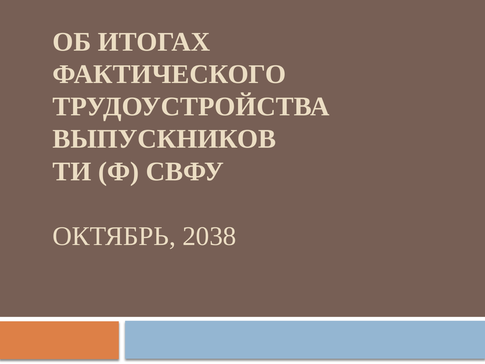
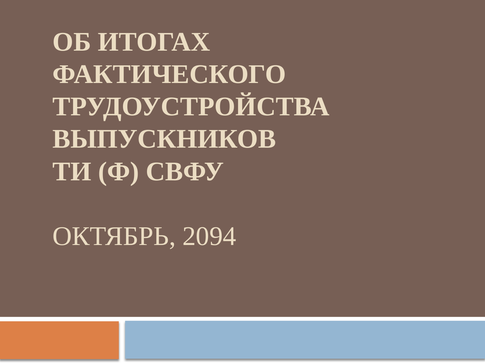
2038: 2038 -> 2094
